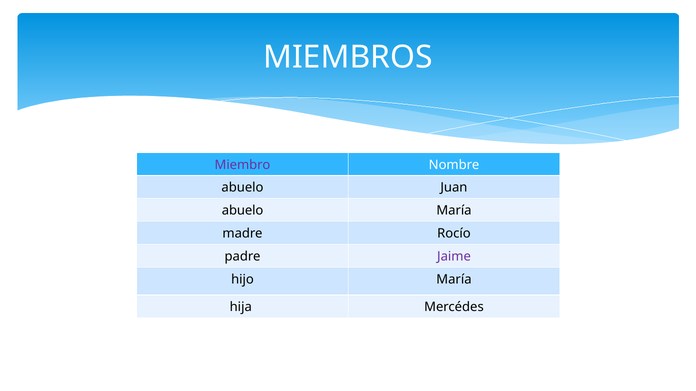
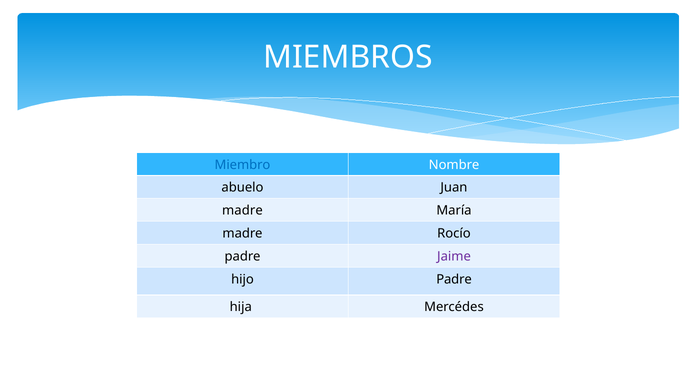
Miembro colour: purple -> blue
abuelo at (243, 211): abuelo -> madre
hijo María: María -> Padre
